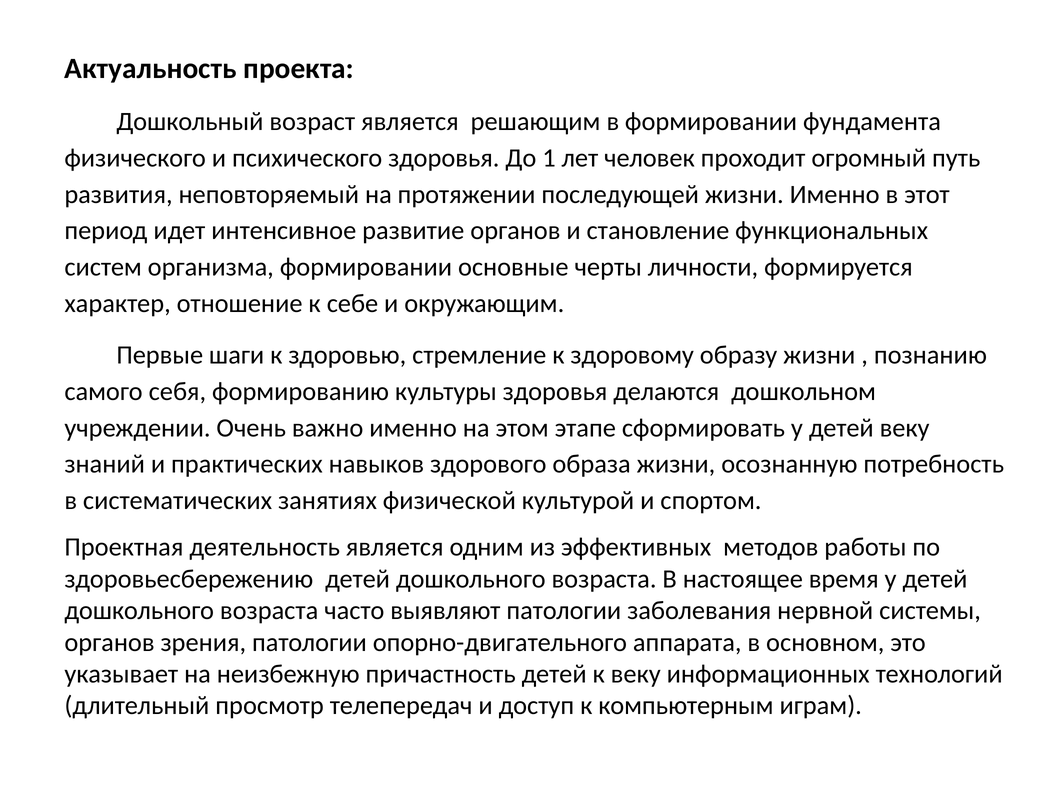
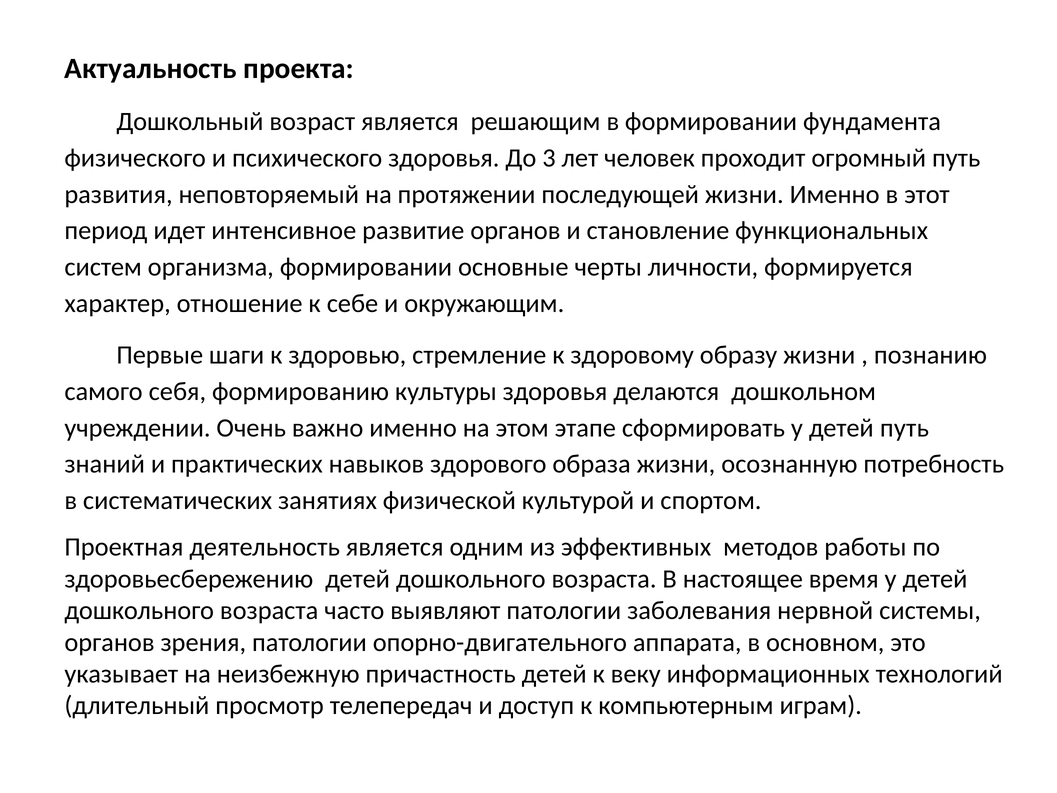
1: 1 -> 3
детей веку: веку -> путь
